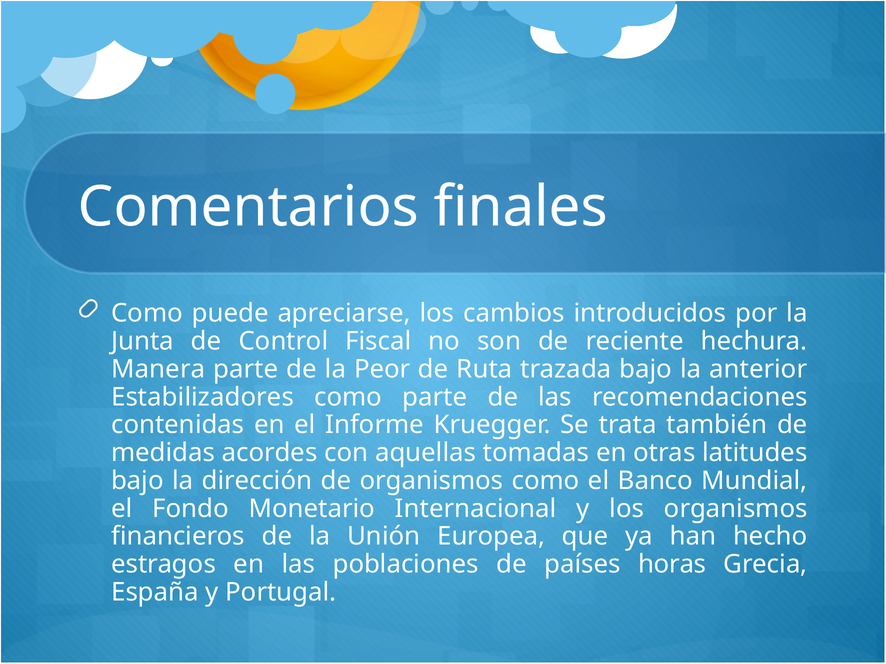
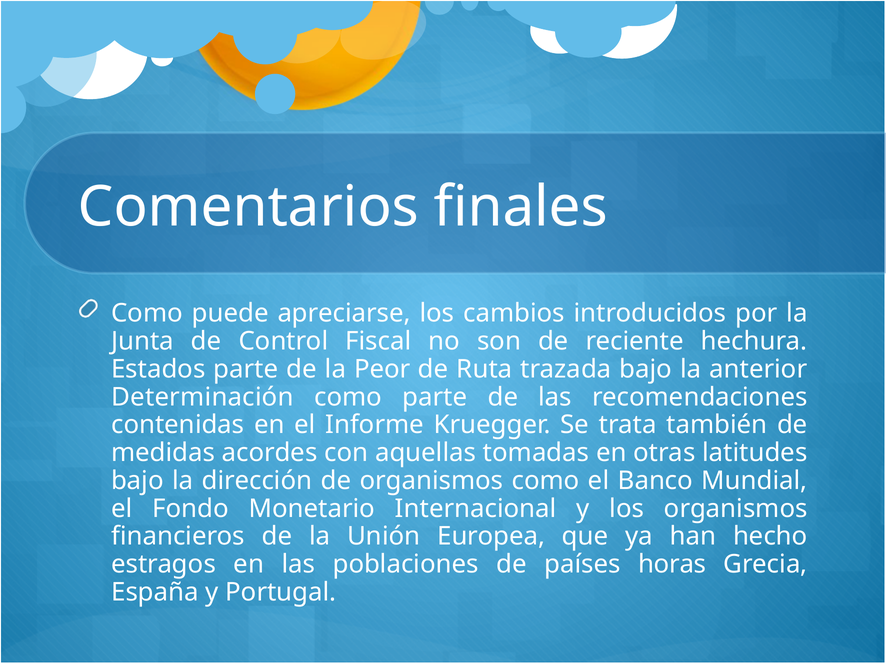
Manera: Manera -> Estados
Estabilizadores: Estabilizadores -> Determinación
